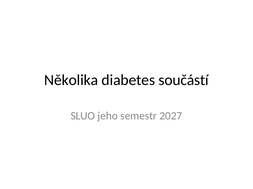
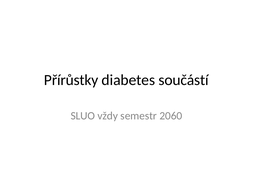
Několika: Několika -> Přírůstky
jeho: jeho -> vždy
2027: 2027 -> 2060
